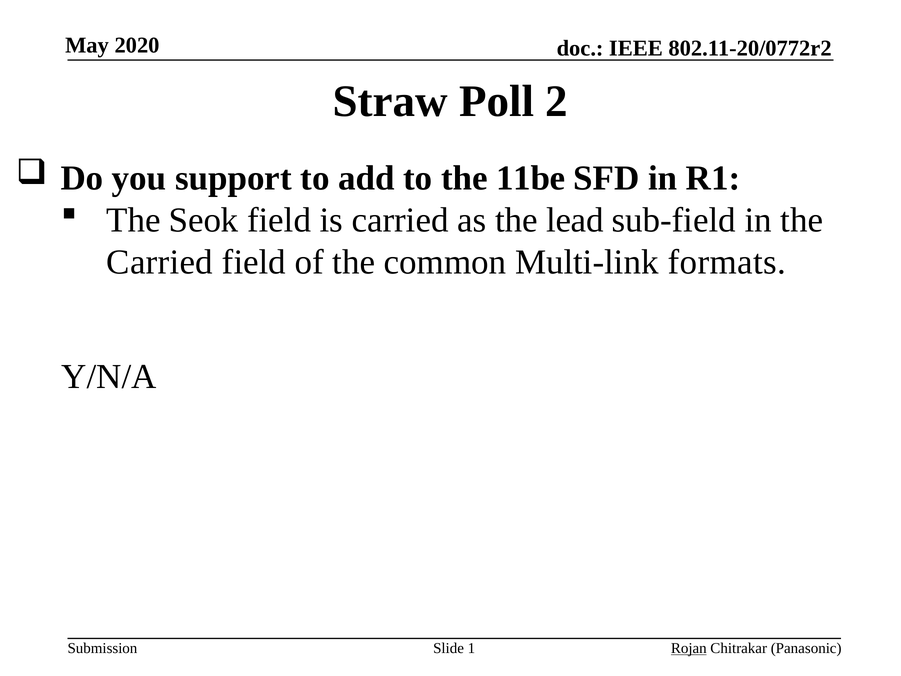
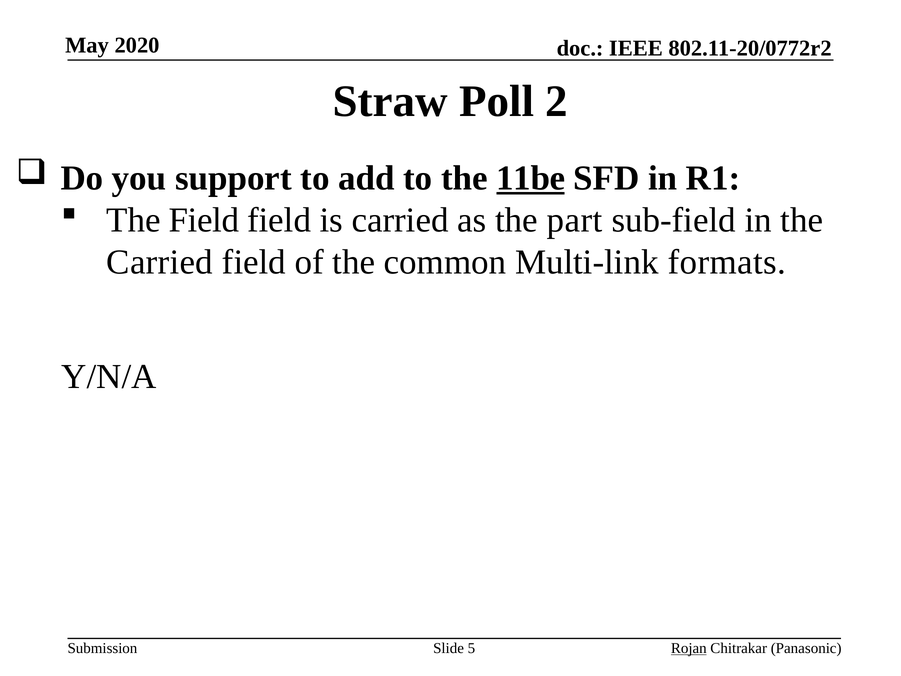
11be underline: none -> present
The Seok: Seok -> Field
lead: lead -> part
1: 1 -> 5
